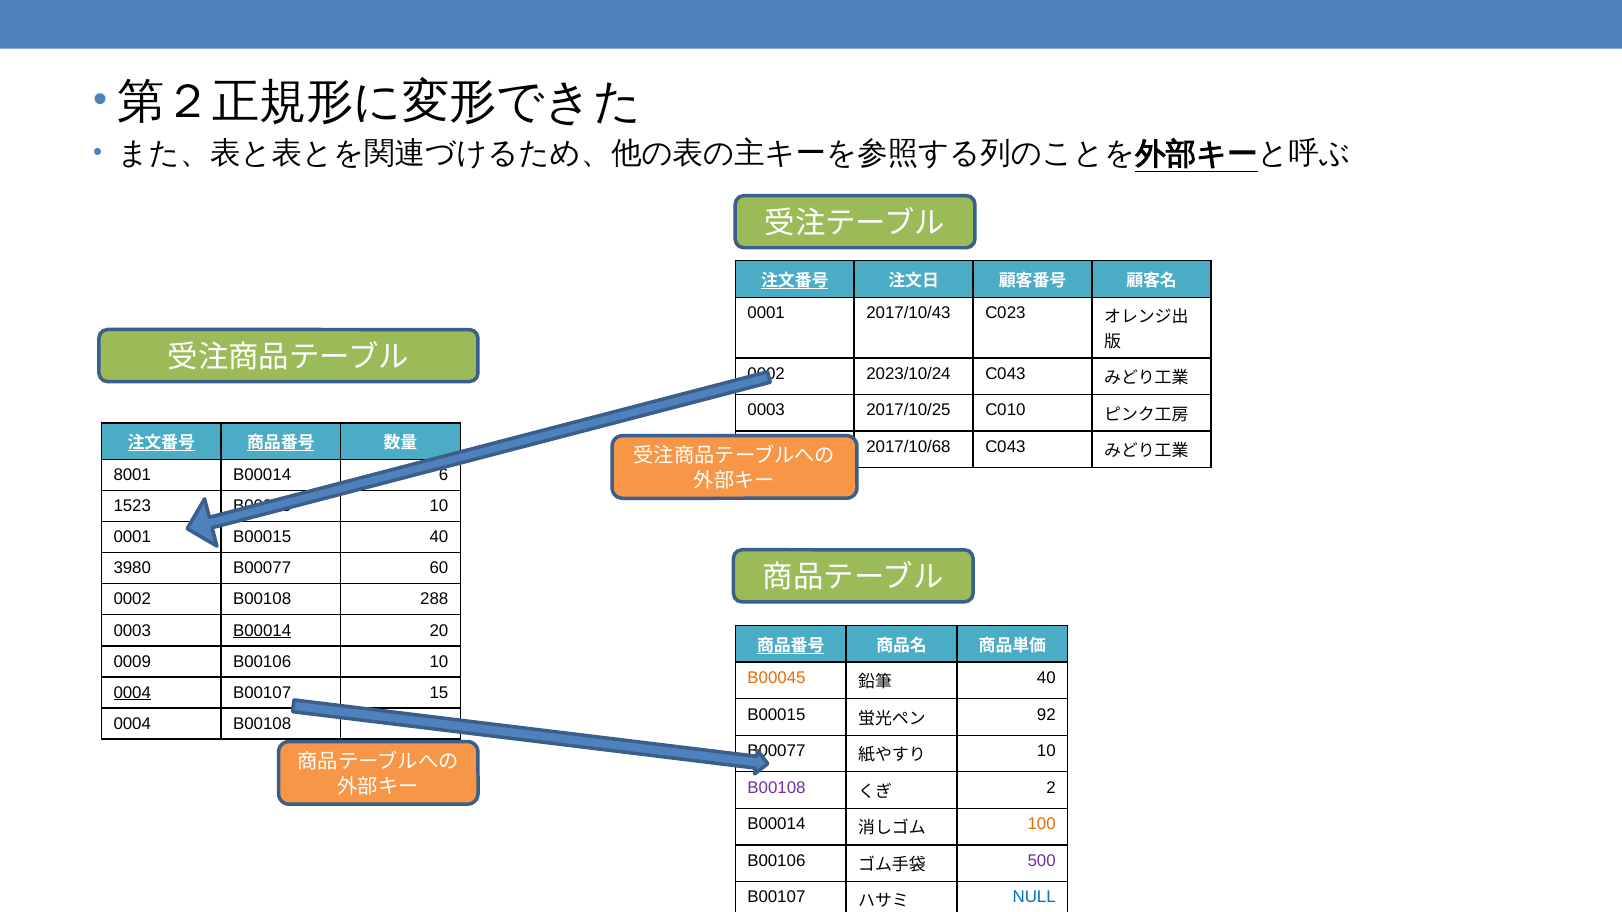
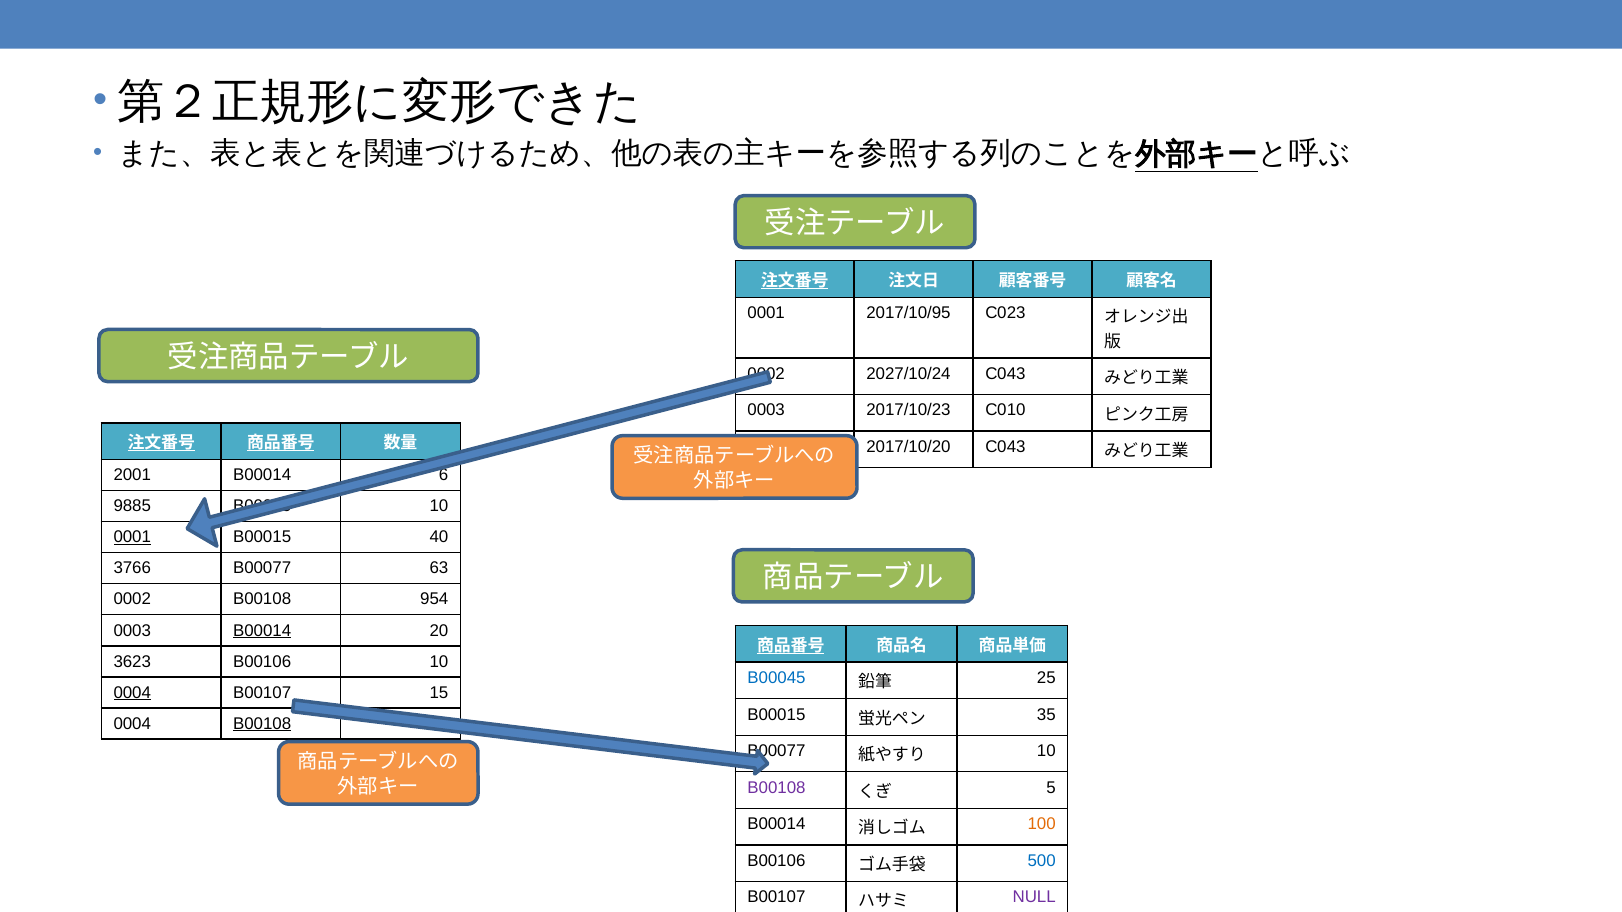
2017/10/43: 2017/10/43 -> 2017/10/95
2023/10/24: 2023/10/24 -> 2027/10/24
2017/10/25: 2017/10/25 -> 2017/10/23
2017/10/68: 2017/10/68 -> 2017/10/20
8001: 8001 -> 2001
1523: 1523 -> 9885
0001 at (132, 537) underline: none -> present
3980: 3980 -> 3766
60: 60 -> 63
288: 288 -> 954
0009: 0009 -> 3623
B00045 at (776, 678) colour: orange -> blue
40 at (1046, 678): 40 -> 25
92: 92 -> 35
B00108 at (262, 724) underline: none -> present
2: 2 -> 5
500 colour: purple -> blue
NULL colour: blue -> purple
